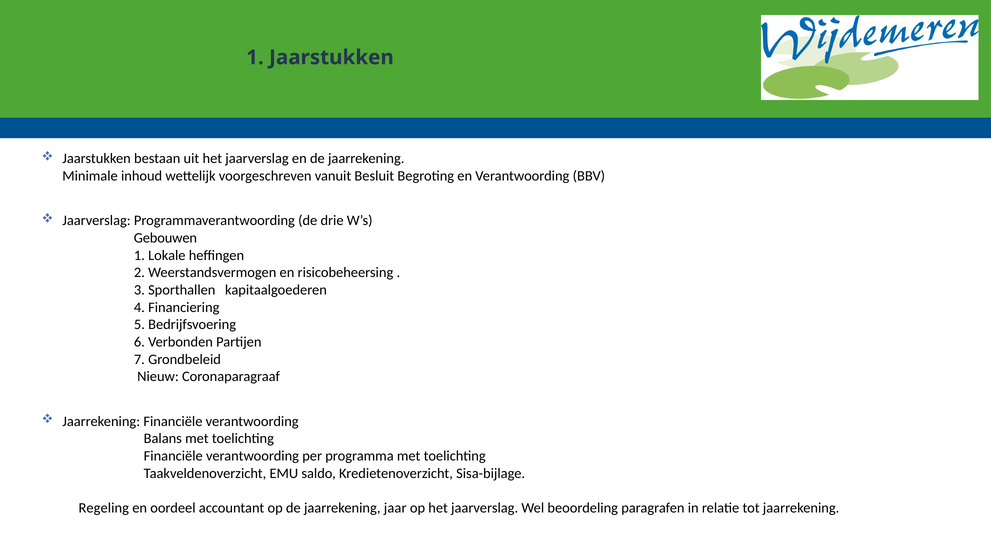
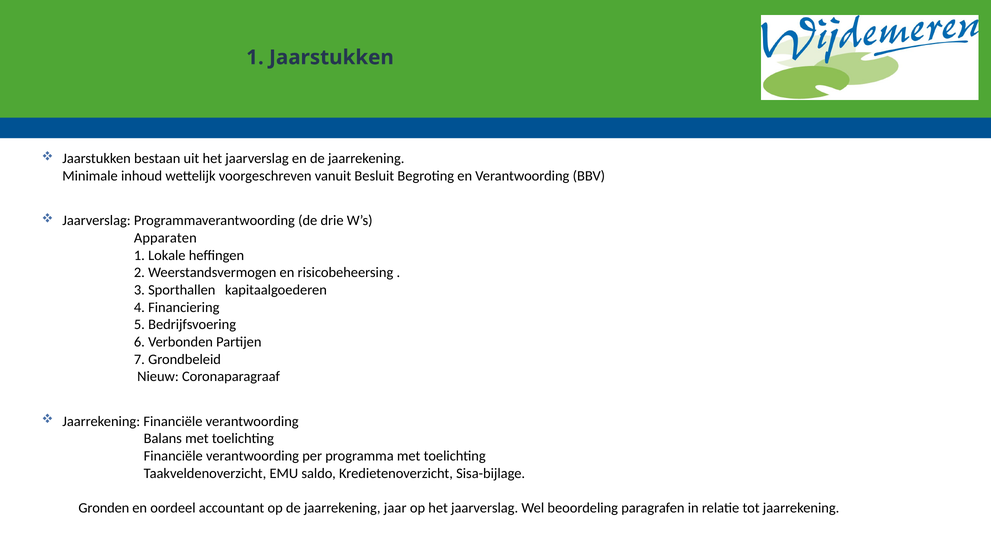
Gebouwen: Gebouwen -> Apparaten
Regeling: Regeling -> Gronden
